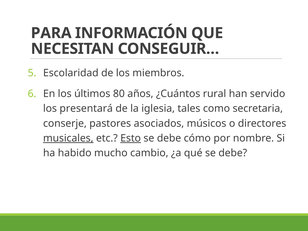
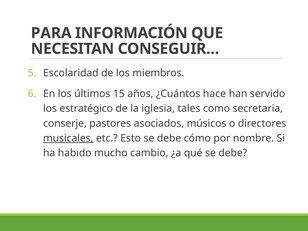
80: 80 -> 15
rural: rural -> hace
presentará: presentará -> estratégico
Esto underline: present -> none
